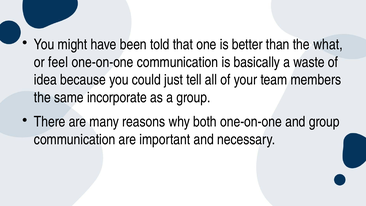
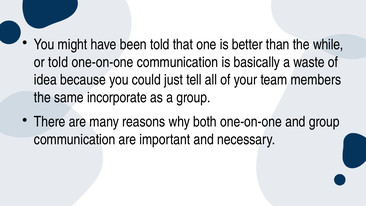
what: what -> while
or feel: feel -> told
